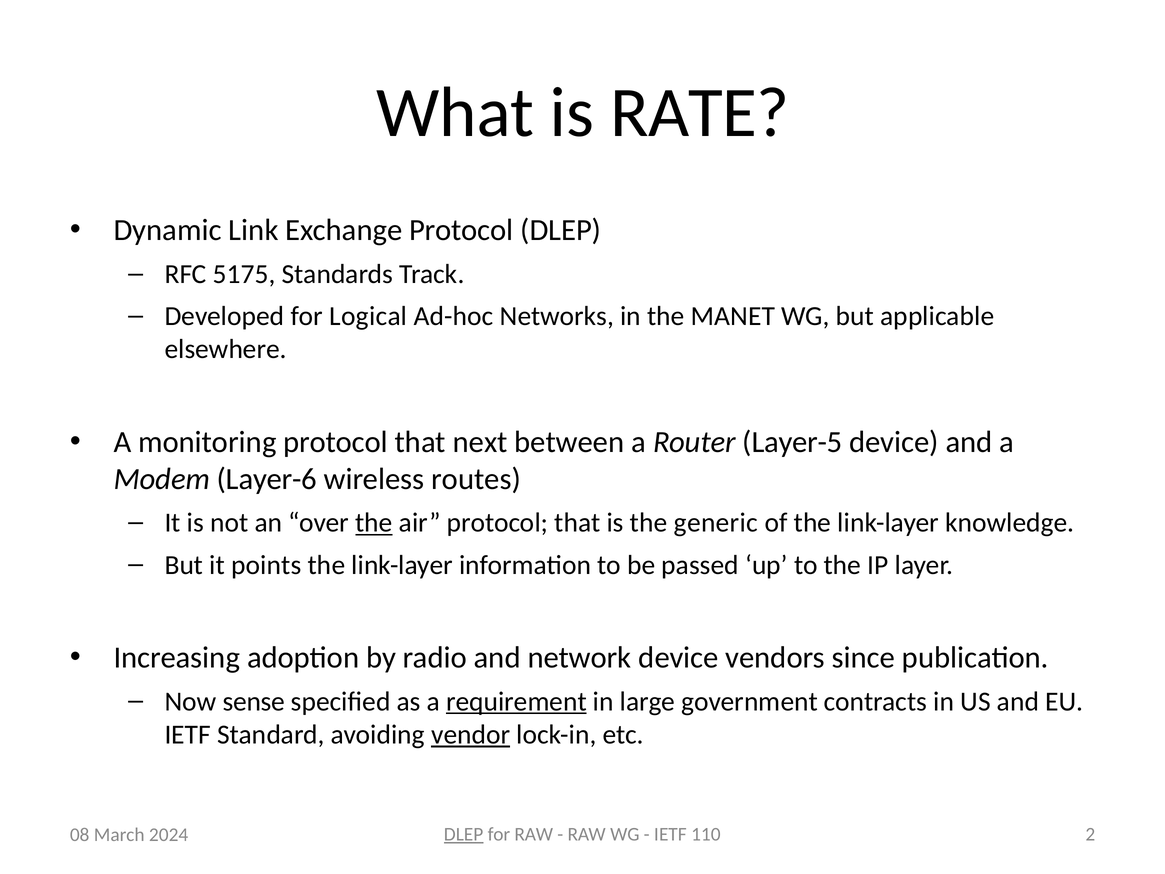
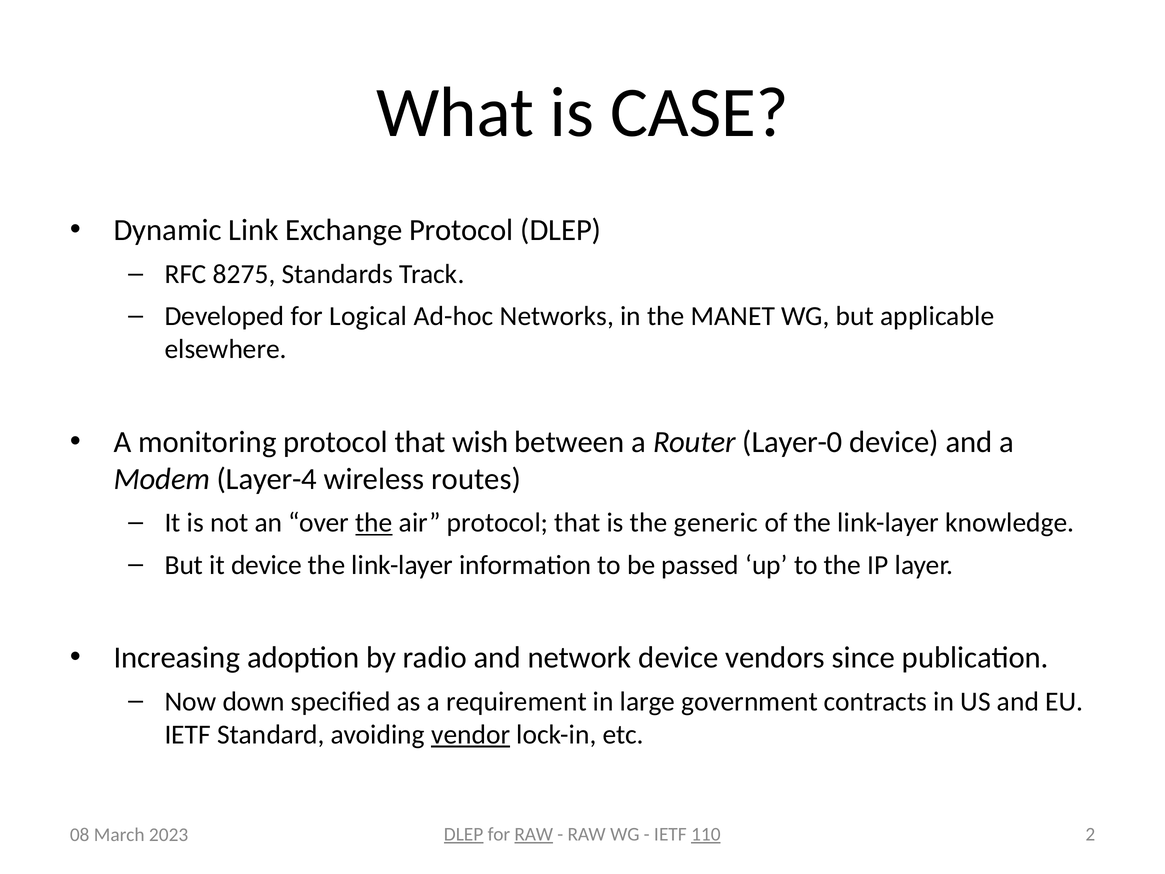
RATE: RATE -> CASE
5175: 5175 -> 8275
next: next -> wish
Layer-5: Layer-5 -> Layer-0
Layer-6: Layer-6 -> Layer-4
it points: points -> device
sense: sense -> down
requirement underline: present -> none
RAW at (534, 834) underline: none -> present
110 underline: none -> present
2024: 2024 -> 2023
